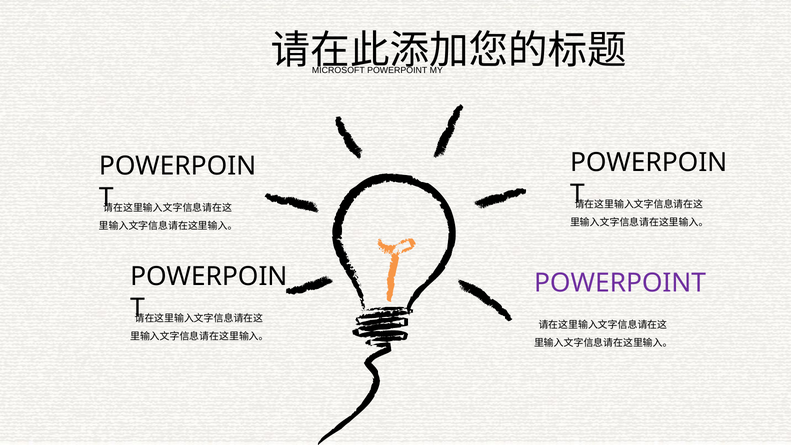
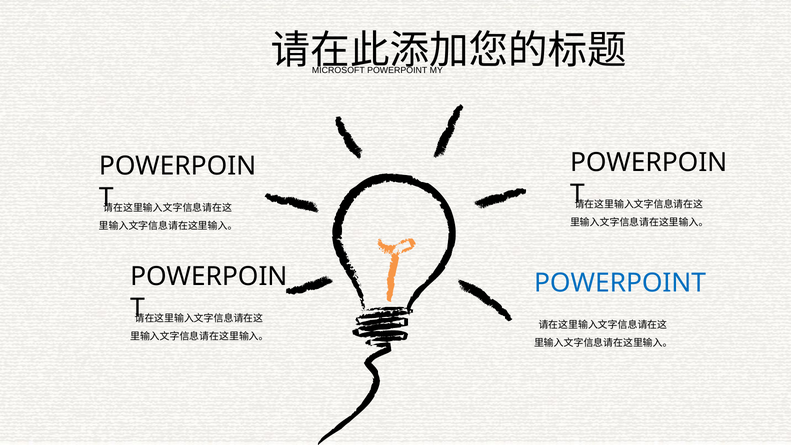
POWERPOINT at (620, 283) colour: purple -> blue
